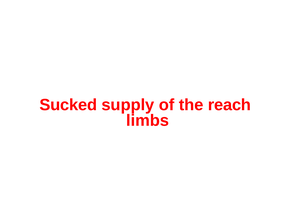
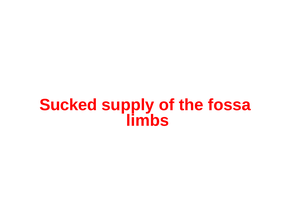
reach: reach -> fossa
